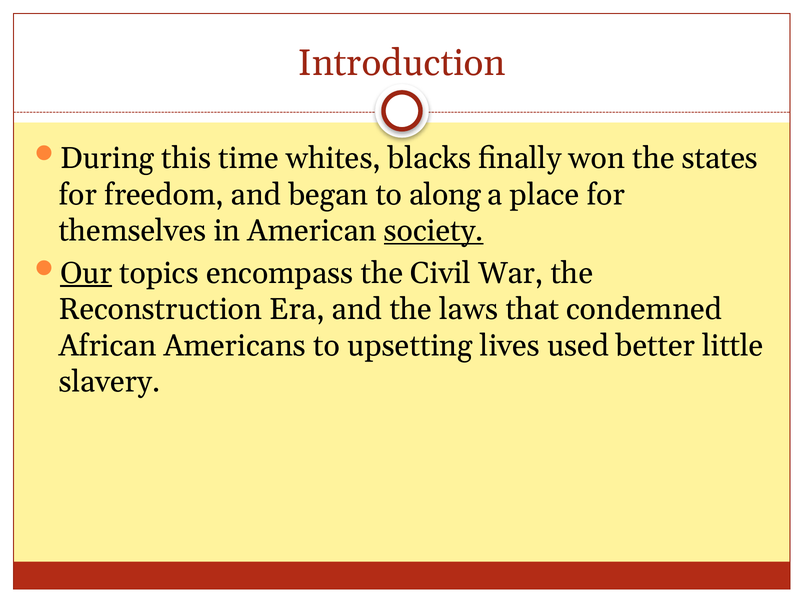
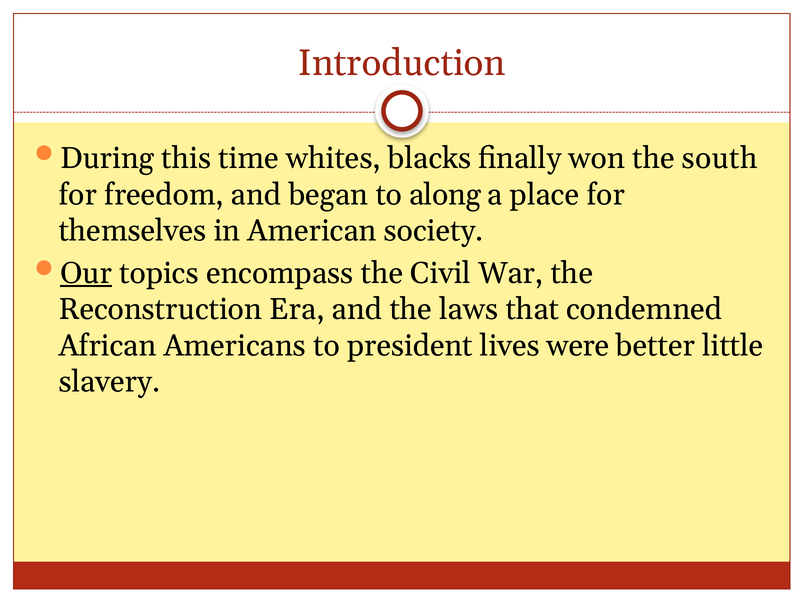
states: states -> south
society underline: present -> none
upsetting: upsetting -> president
used: used -> were
